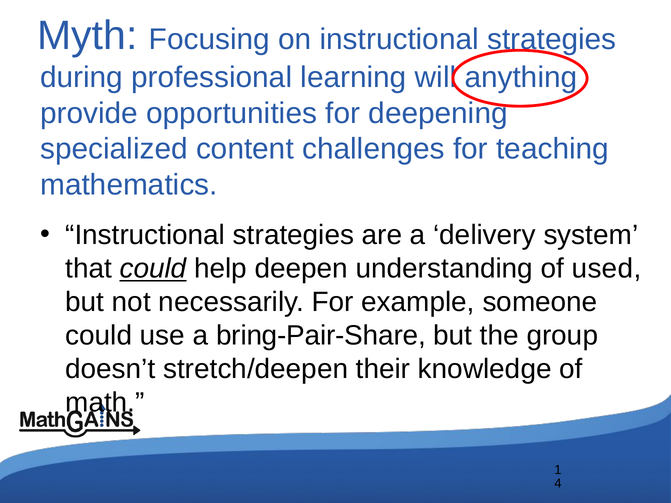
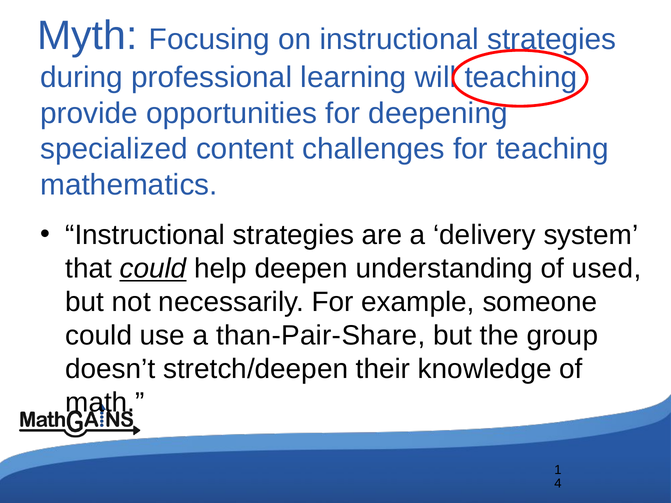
anything at (521, 77): anything -> teaching
bring-Pair-Share: bring-Pair-Share -> than-Pair-Share
